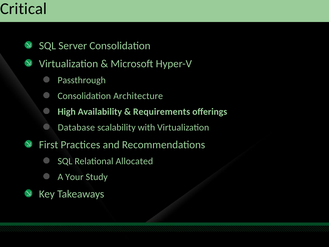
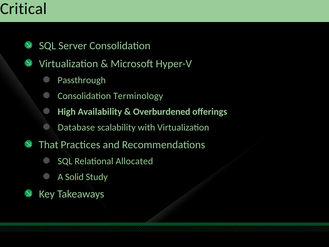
Architecture: Architecture -> Terminology
Requirements: Requirements -> Overburdened
First: First -> That
Your: Your -> Solid
